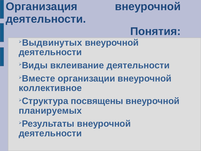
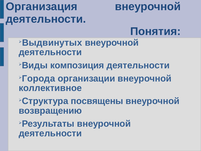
вклеивание: вклеивание -> композиция
Вместе: Вместе -> Города
планируемых: планируемых -> возвращению
